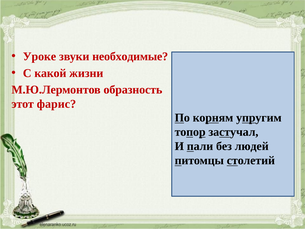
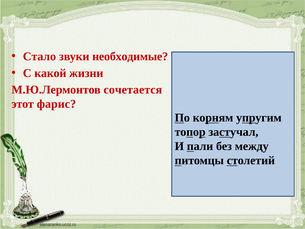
Уроке: Уроке -> Стало
образность: образность -> сочетается
людей: людей -> между
